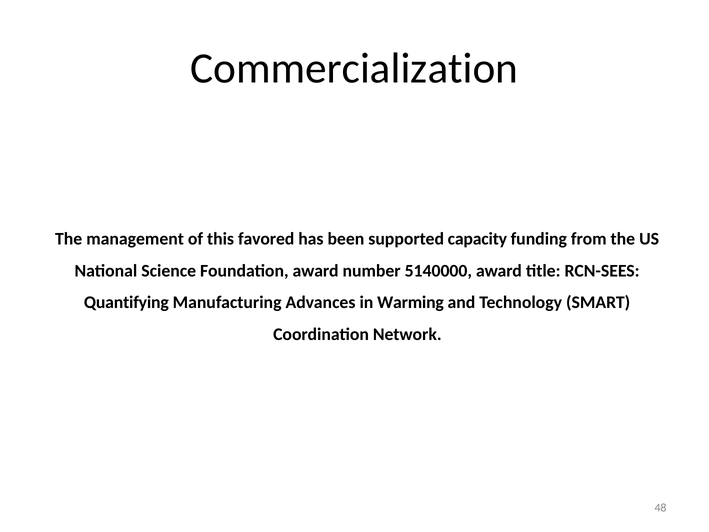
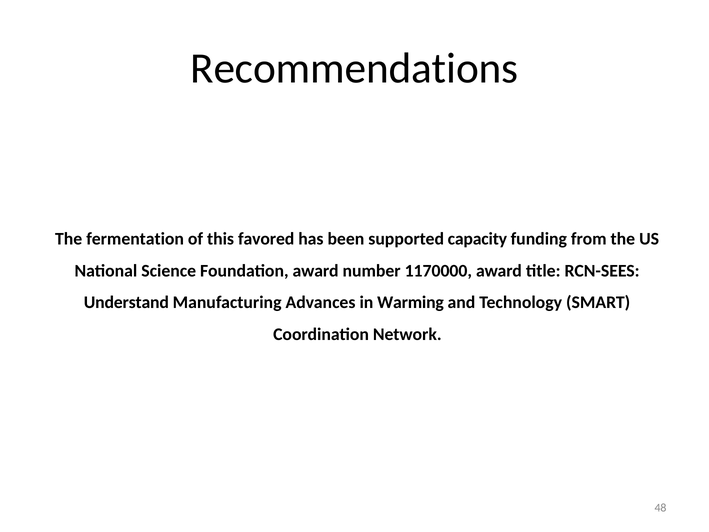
Commercialization: Commercialization -> Recommendations
management: management -> fermentation
5140000: 5140000 -> 1170000
Quantifying: Quantifying -> Understand
